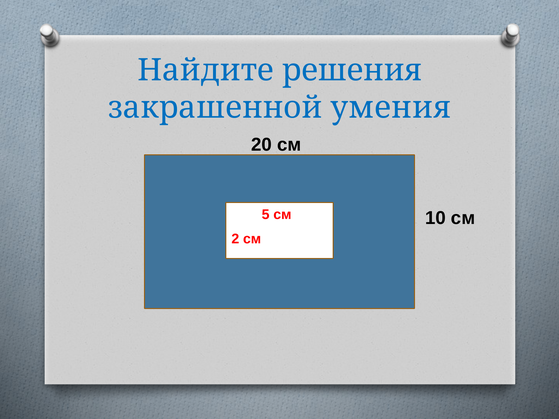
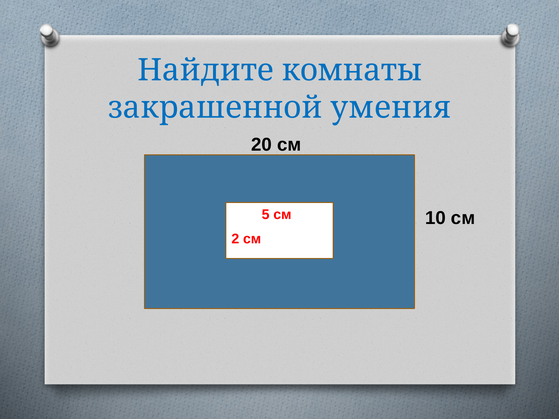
решения: решения -> комнаты
